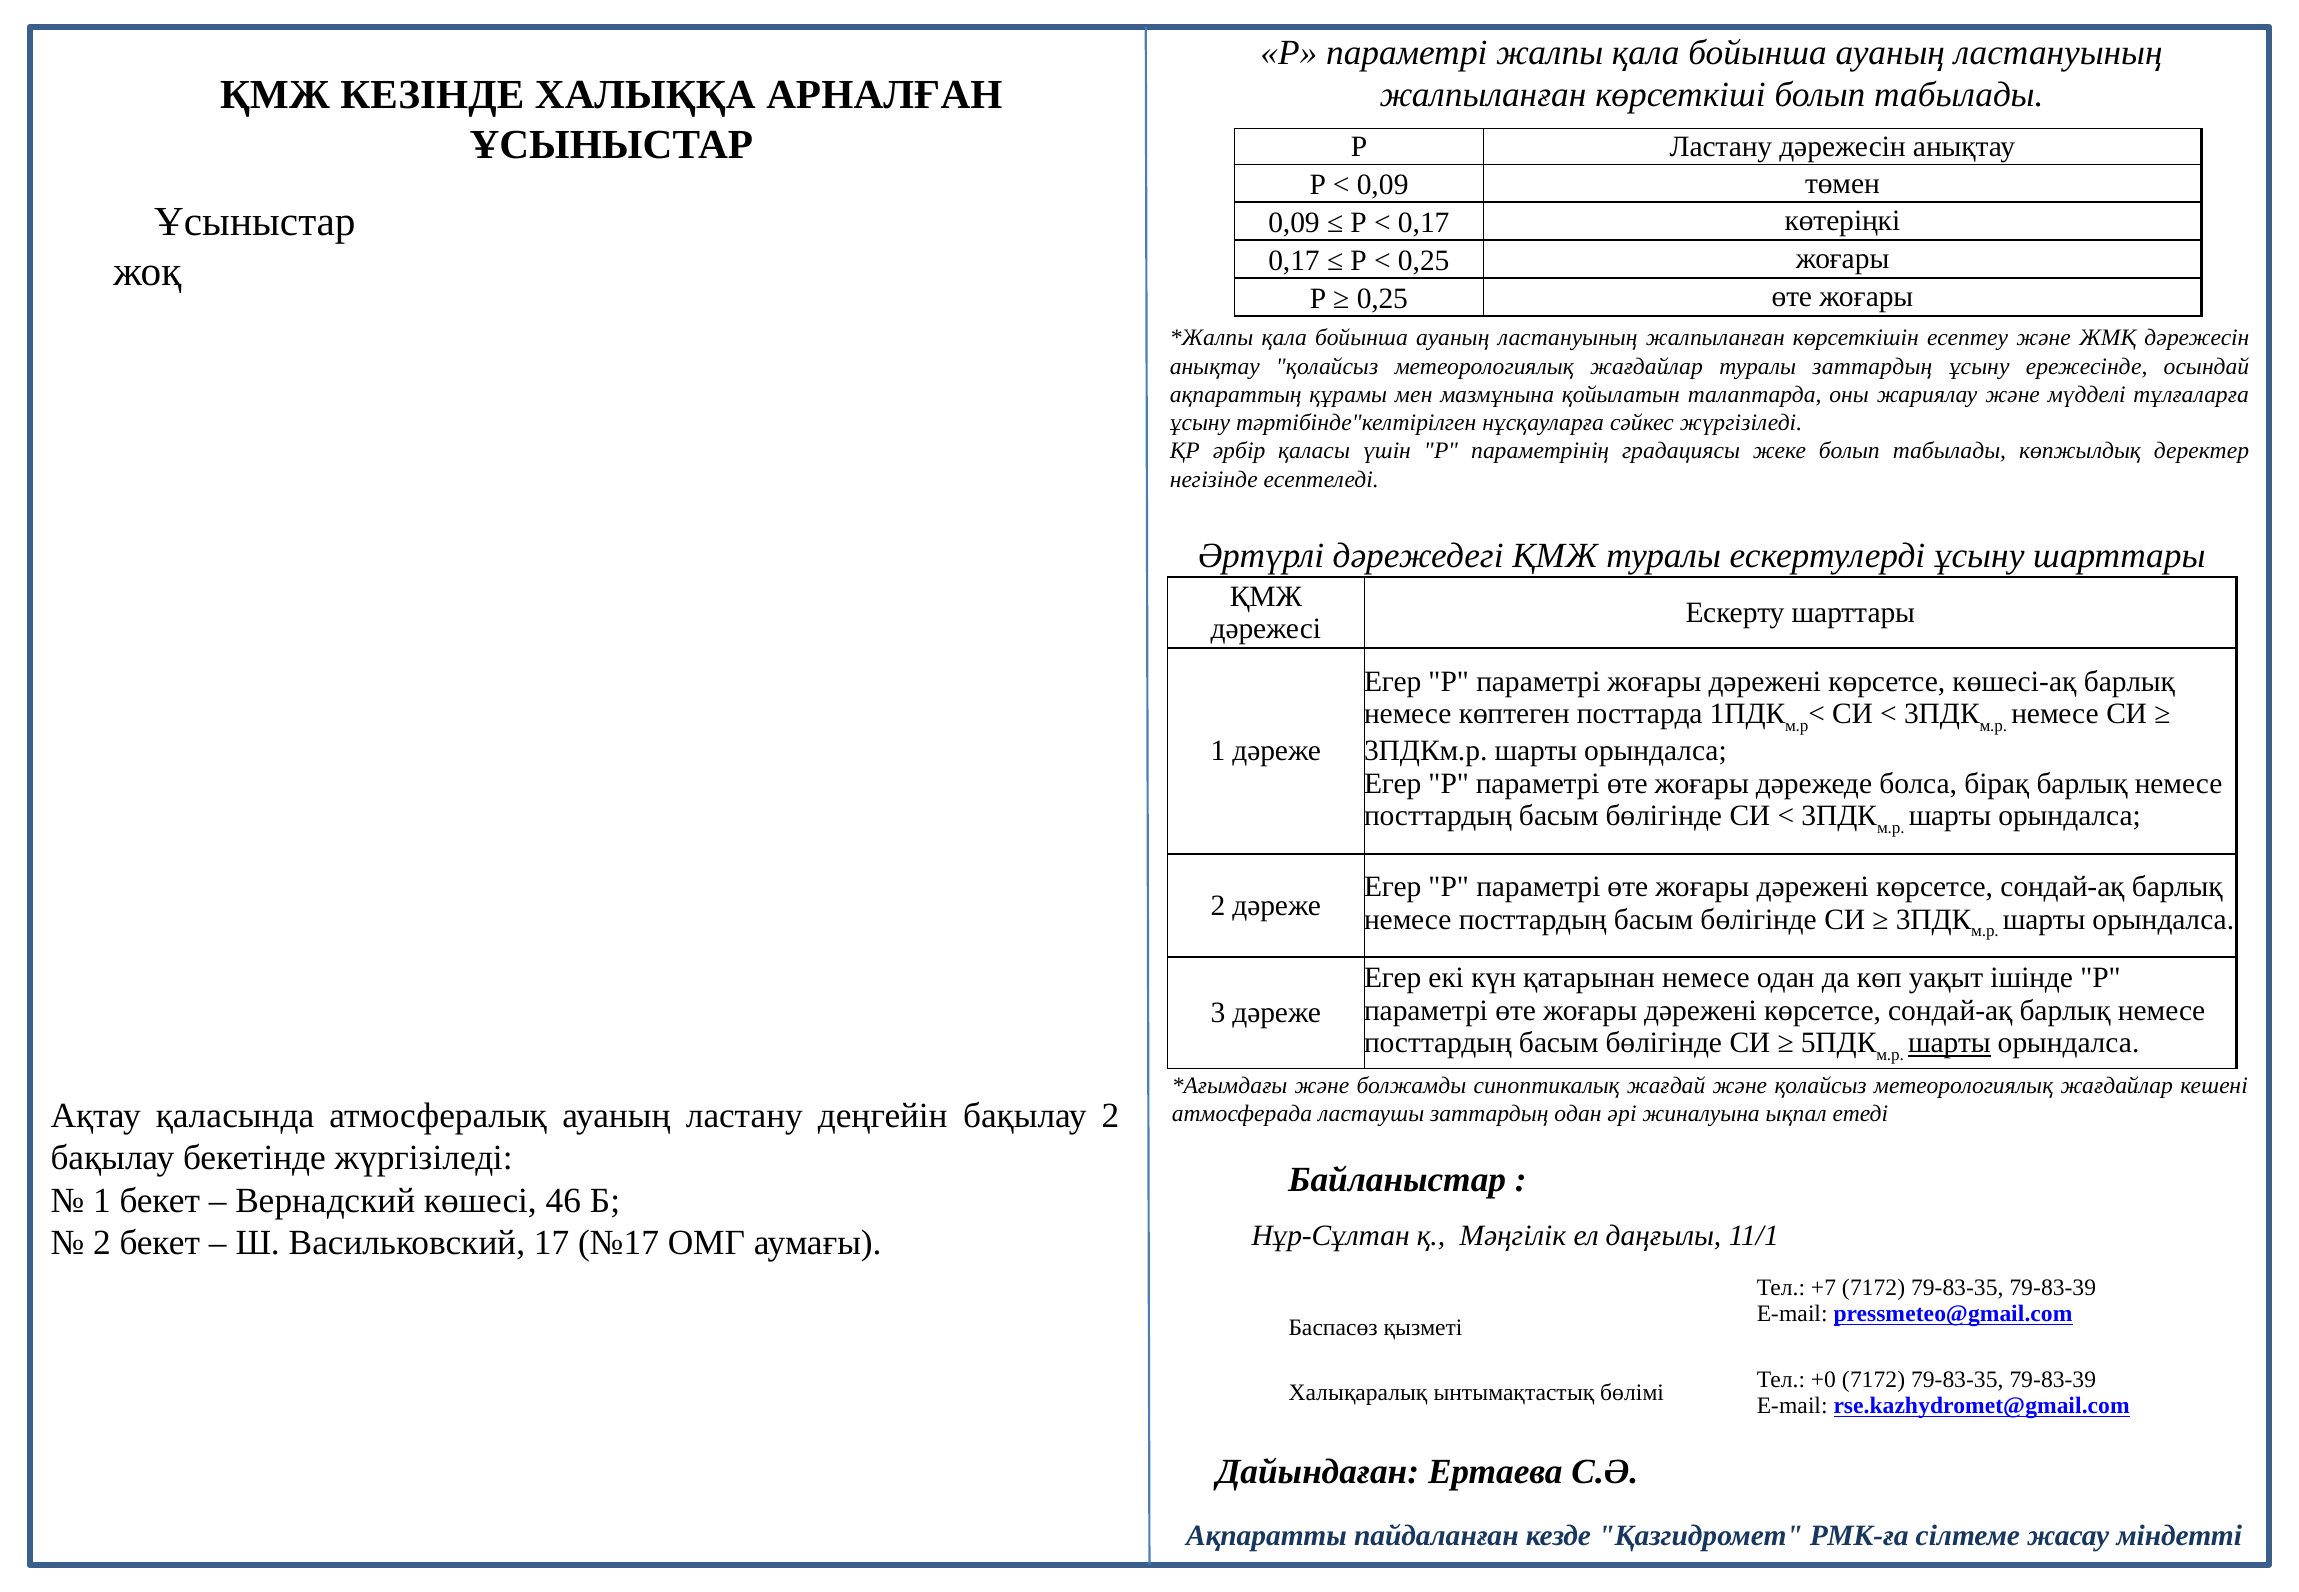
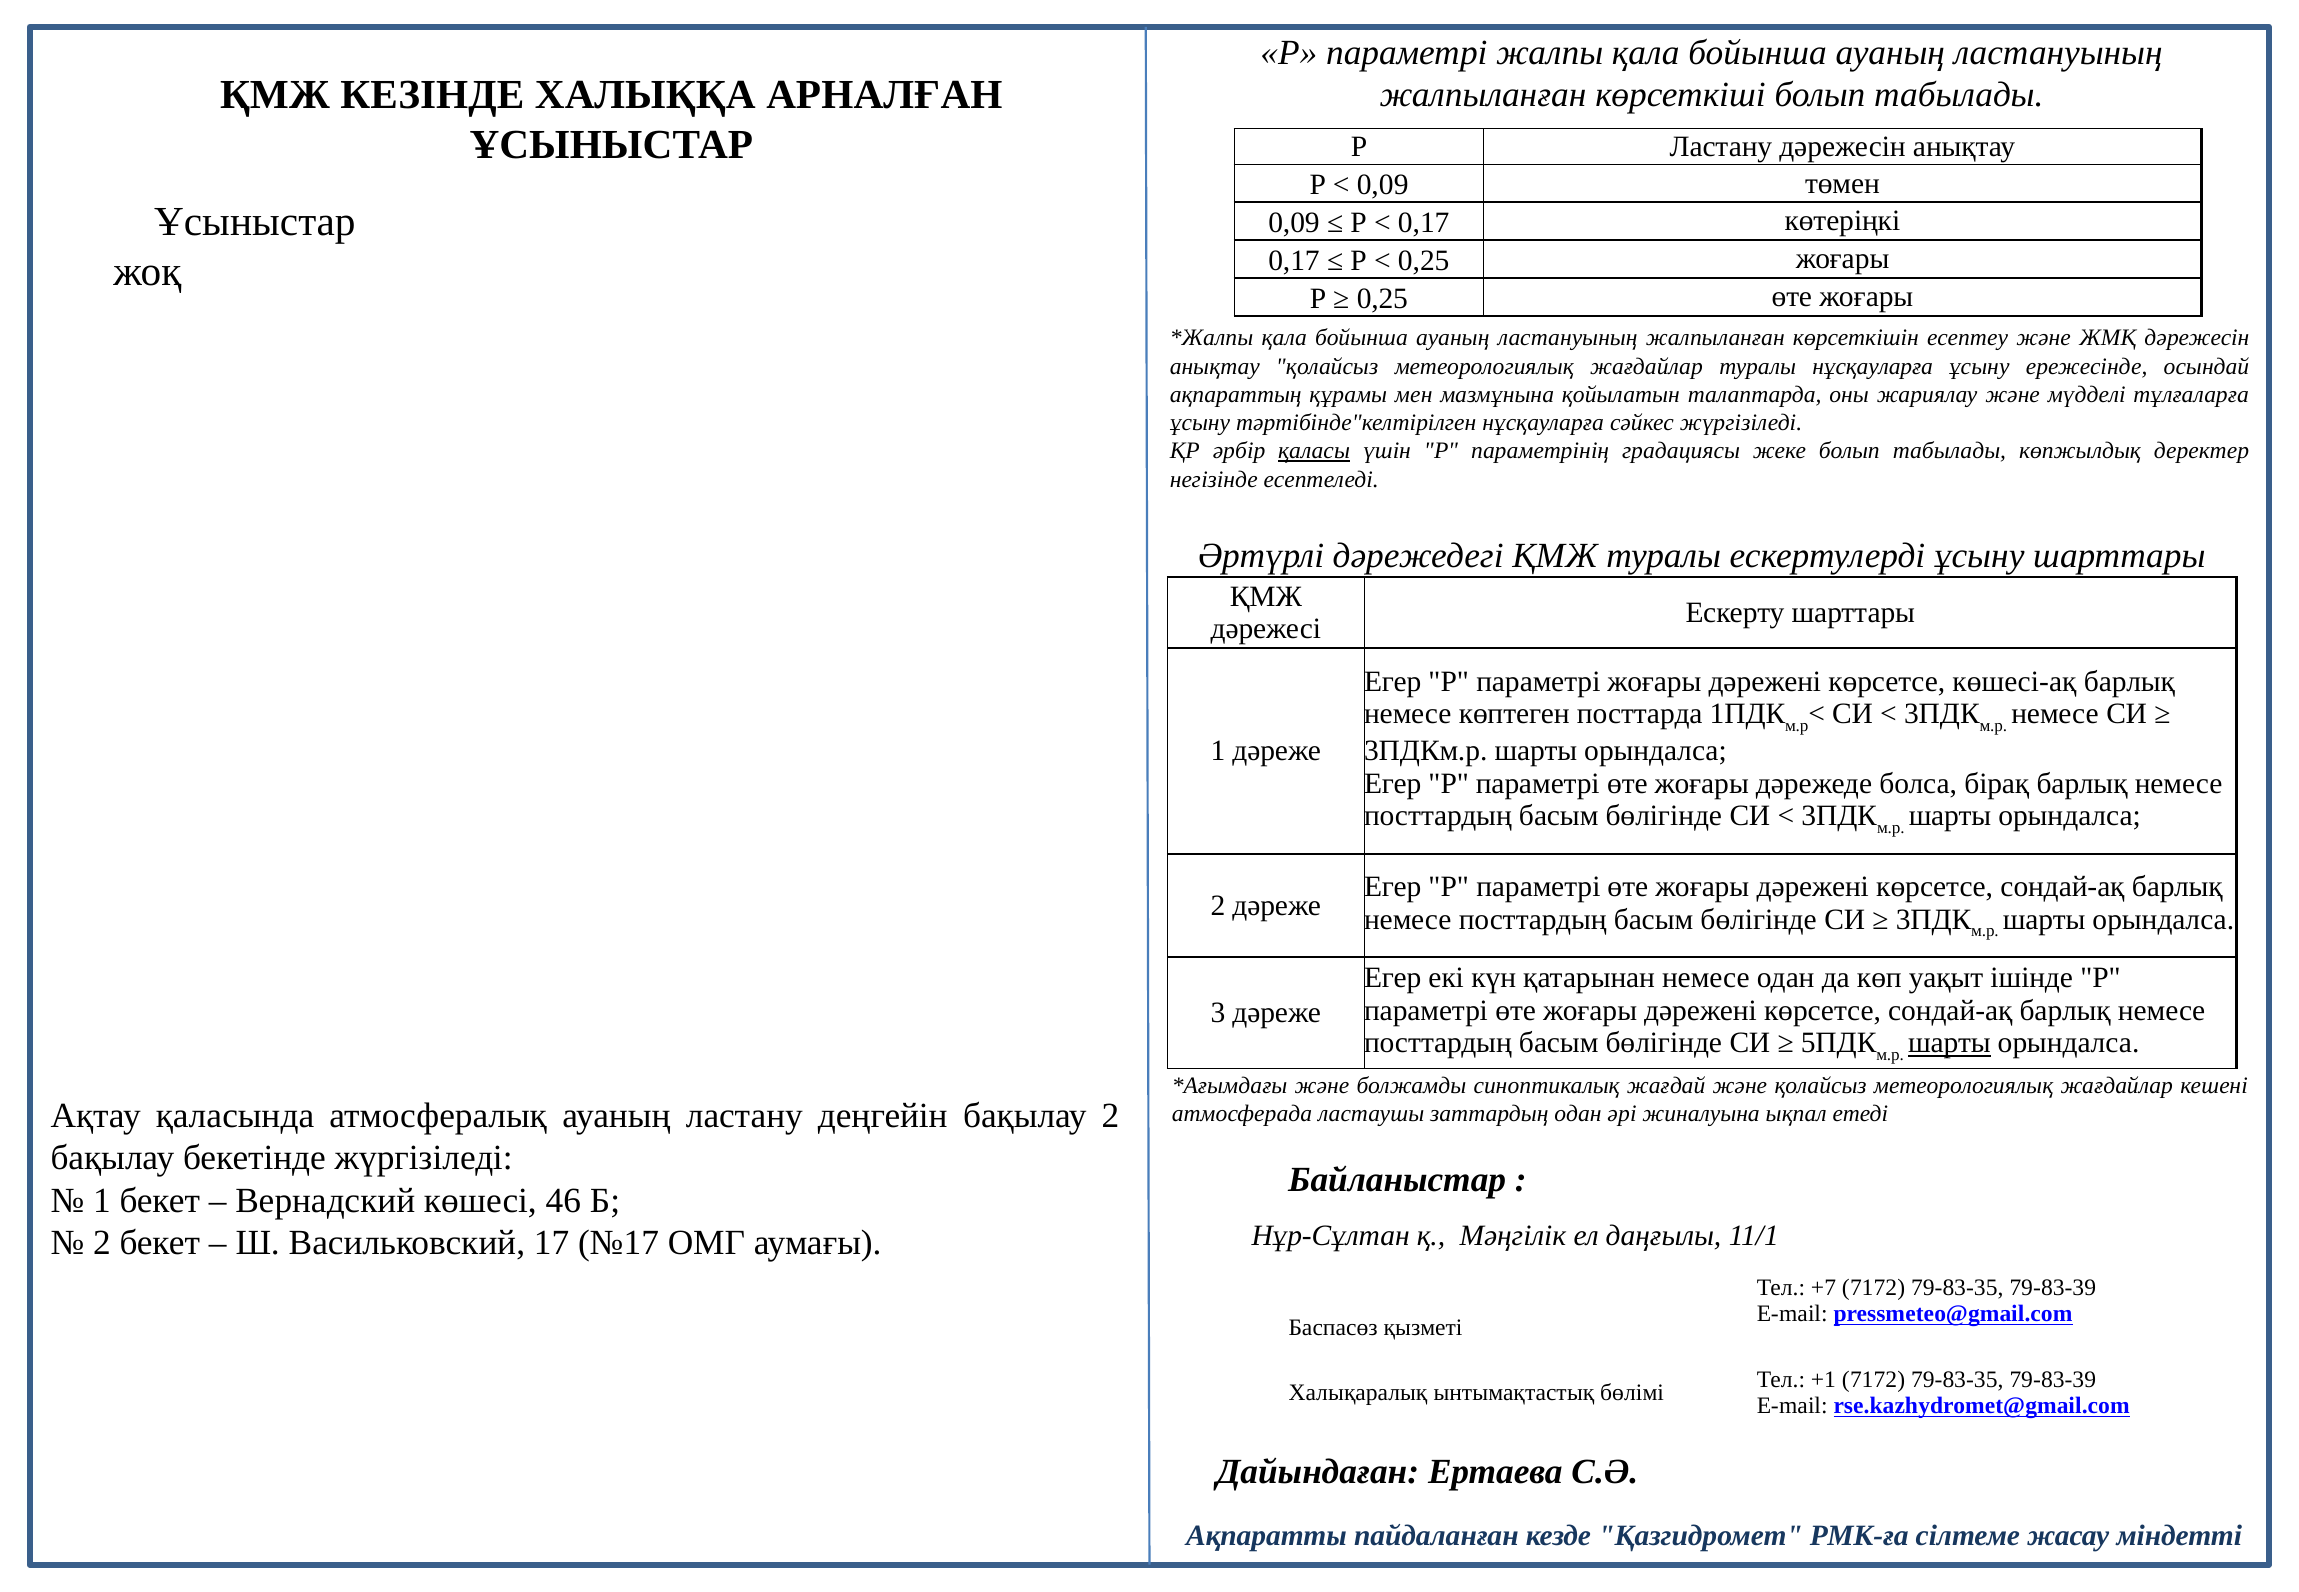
туралы заттардың: заттардың -> нұсқауларға
қаласы underline: none -> present
+0: +0 -> +1
